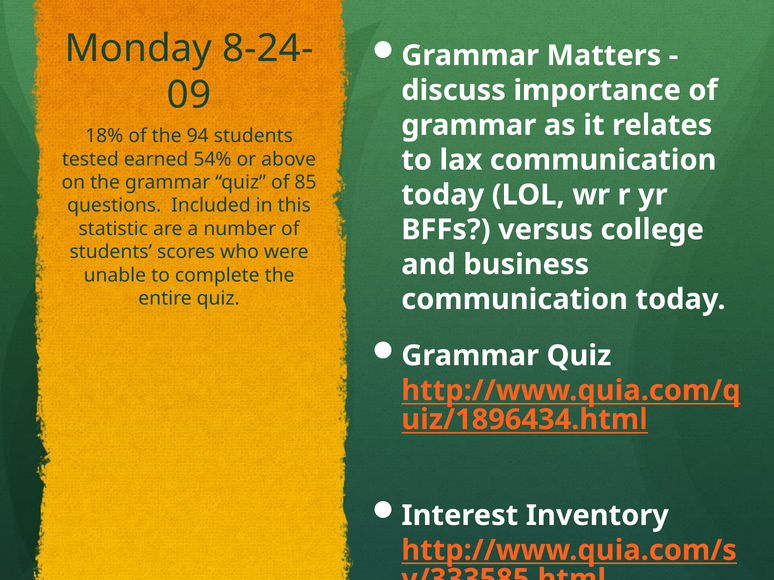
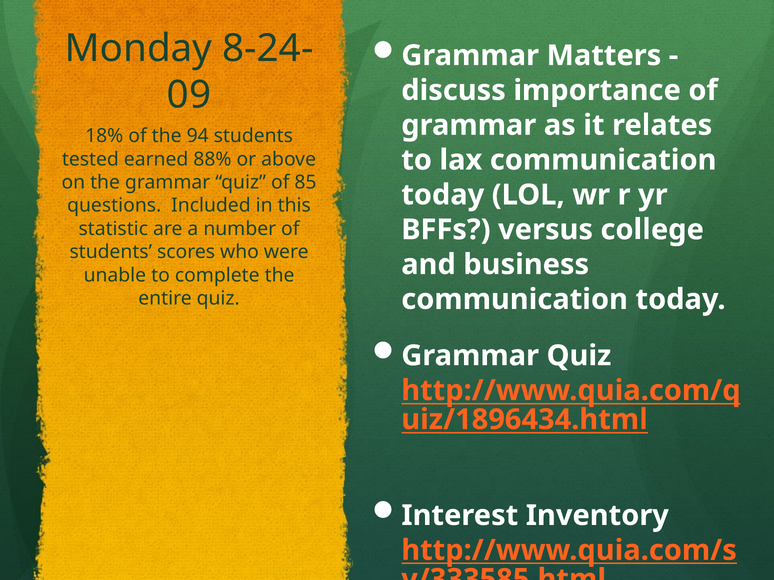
54%: 54% -> 88%
